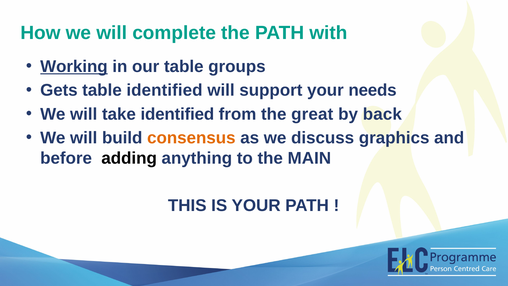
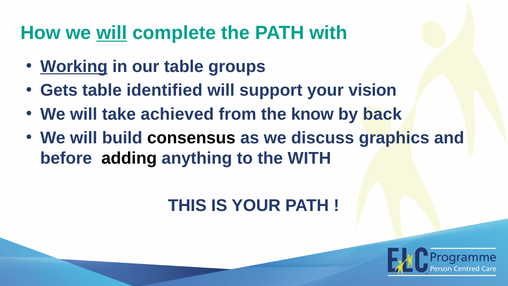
will at (112, 33) underline: none -> present
needs: needs -> vision
take identified: identified -> achieved
great: great -> know
consensus colour: orange -> black
the MAIN: MAIN -> WITH
